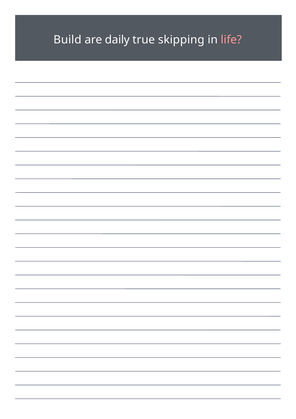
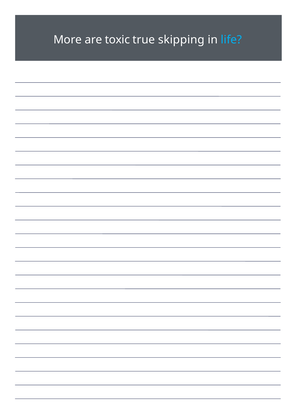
Build: Build -> More
daily: daily -> toxic
life colour: pink -> light blue
